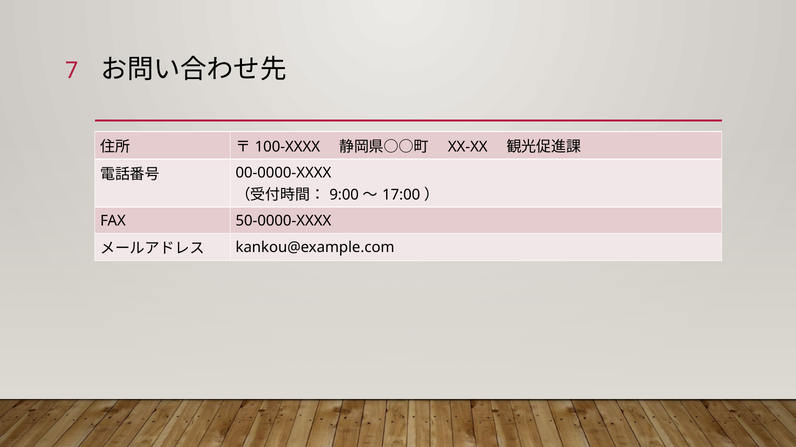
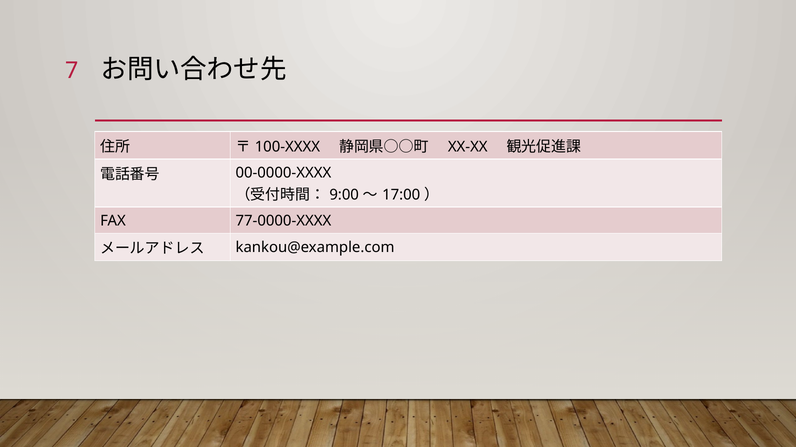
50-0000-XXXX: 50-0000-XXXX -> 77-0000-XXXX
